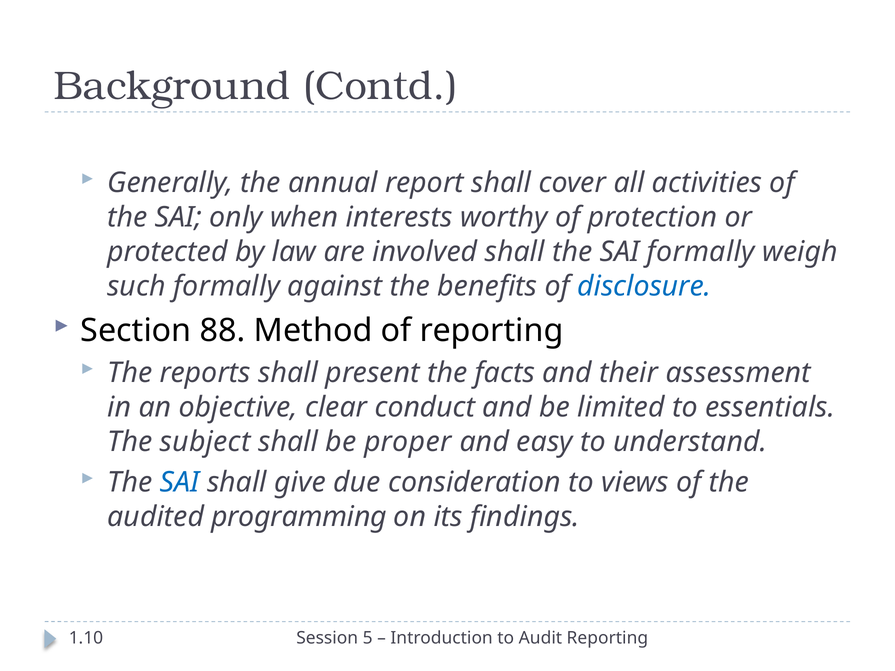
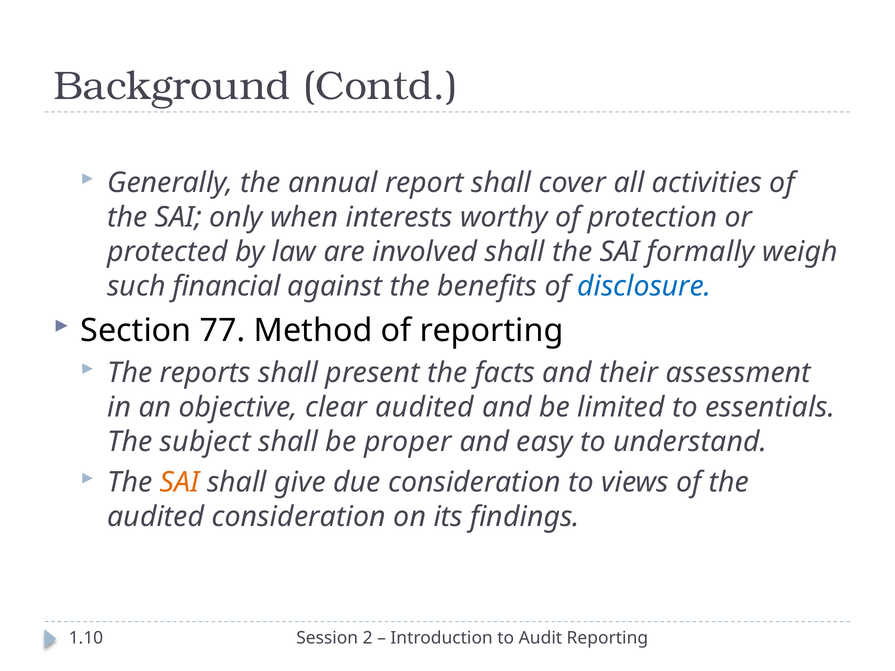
such formally: formally -> financial
88: 88 -> 77
clear conduct: conduct -> audited
SAI at (180, 483) colour: blue -> orange
audited programming: programming -> consideration
5: 5 -> 2
